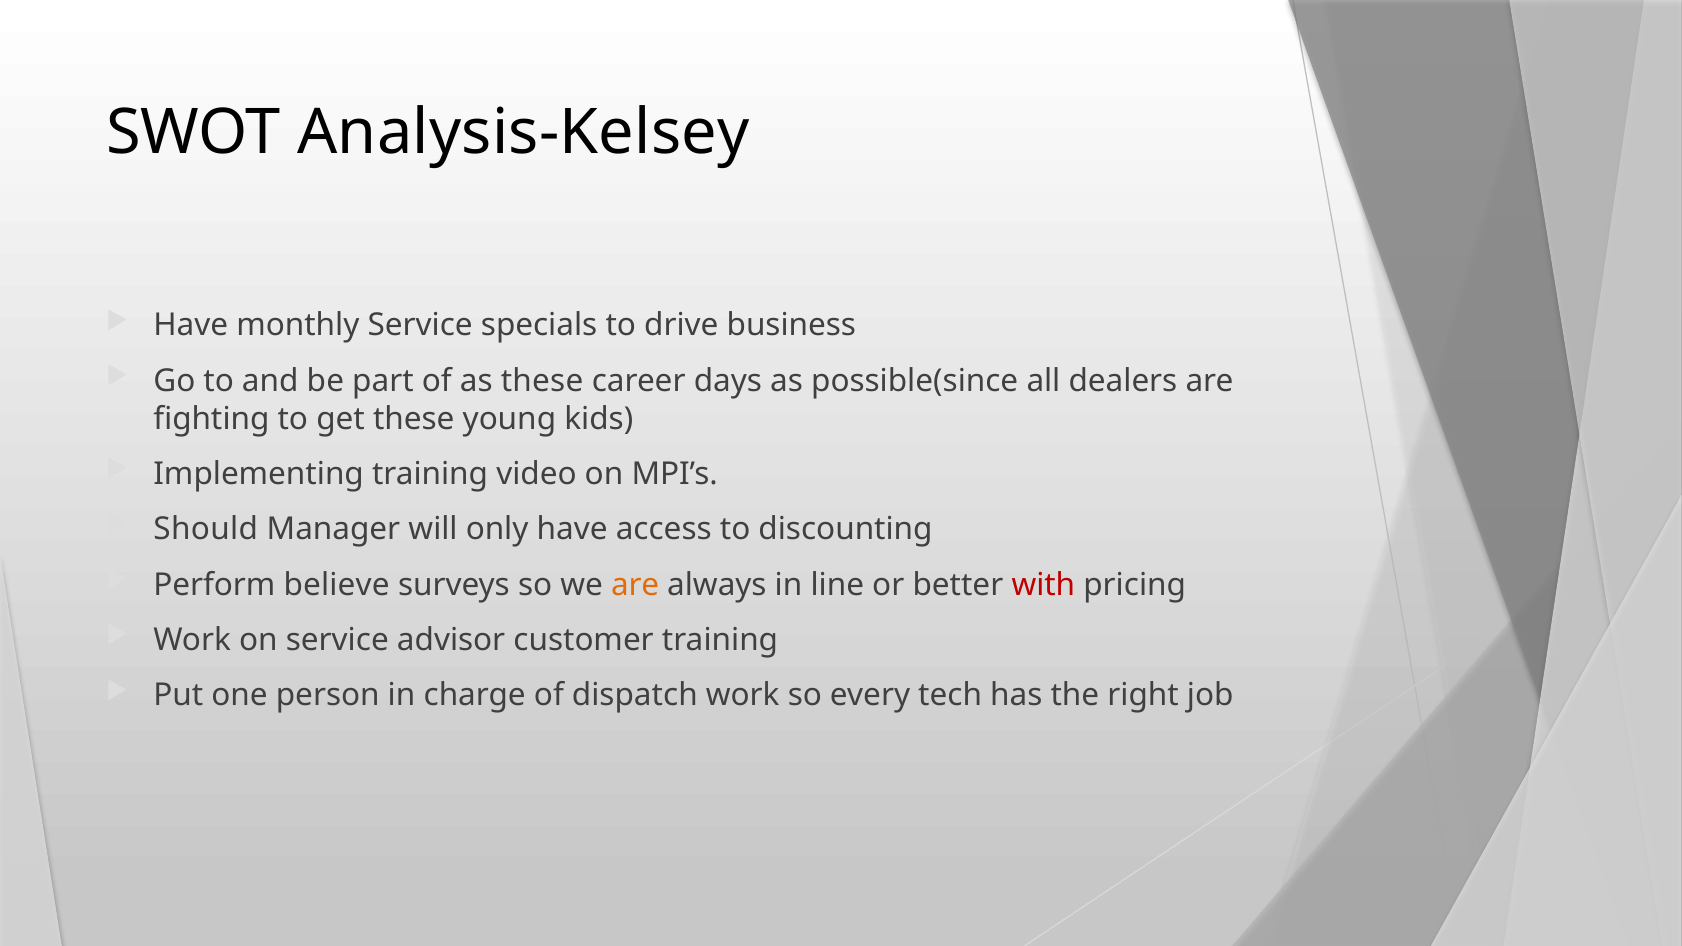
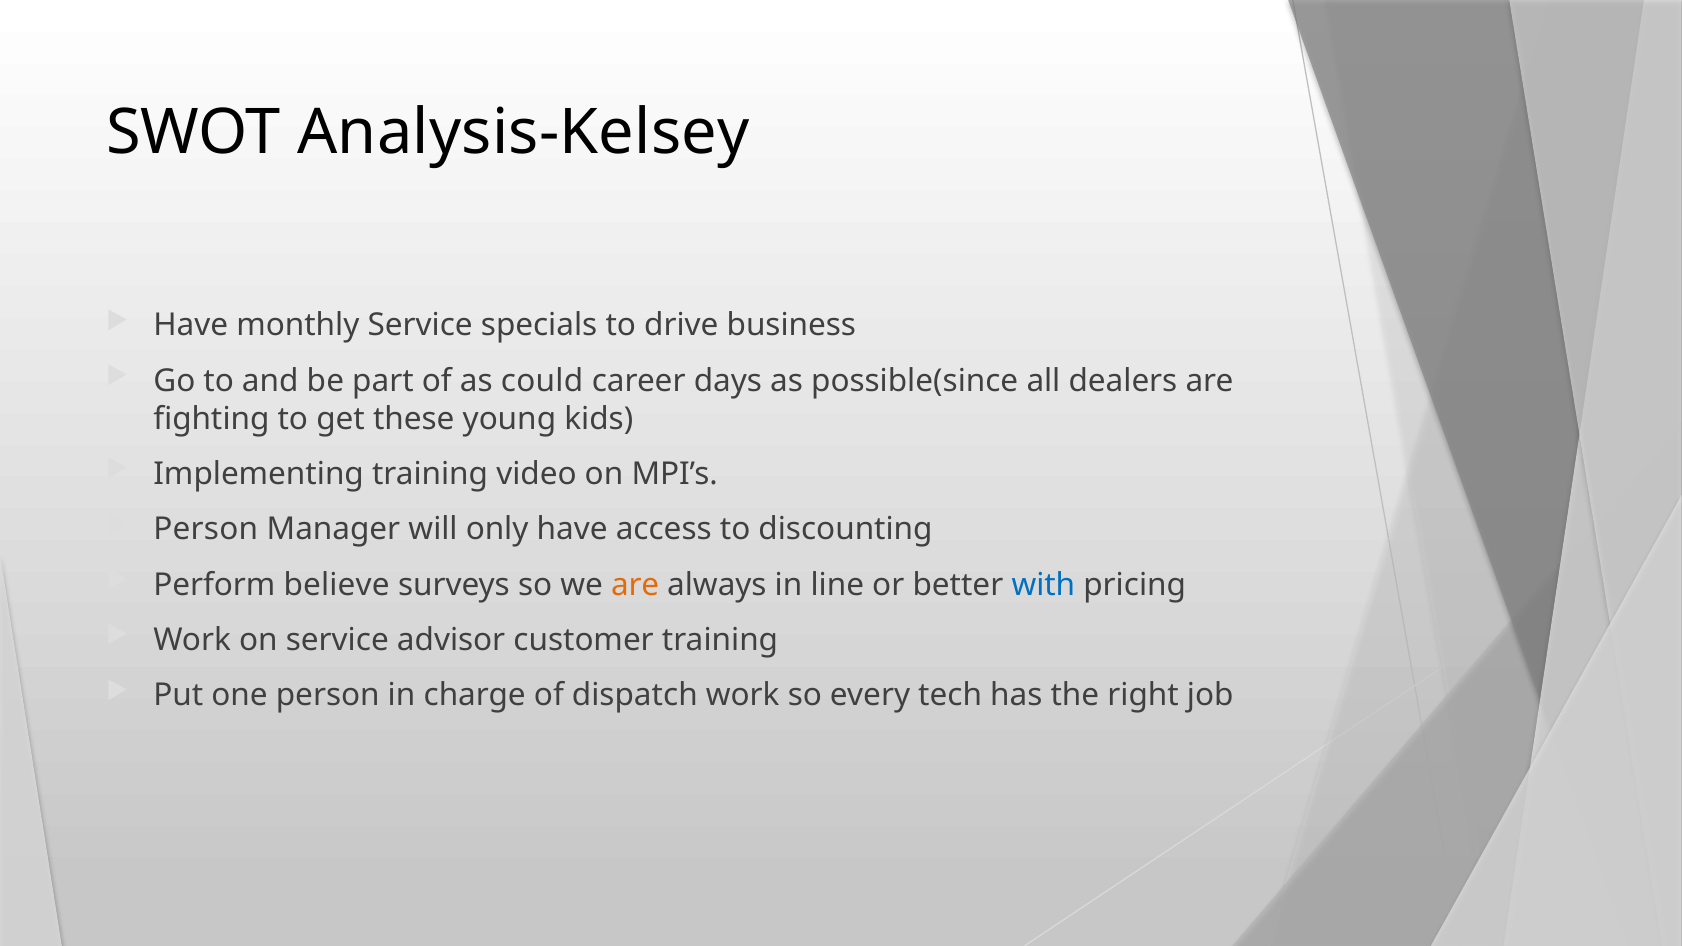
as these: these -> could
Should at (206, 529): Should -> Person
with colour: red -> blue
